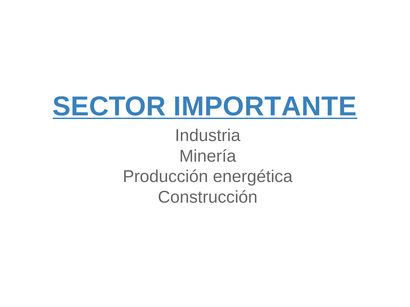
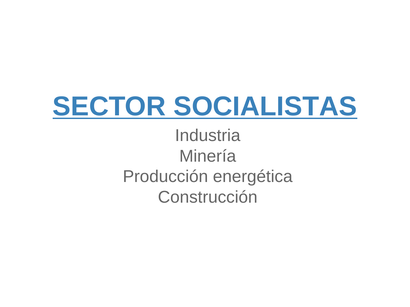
IMPORTANTE: IMPORTANTE -> SOCIALISTAS
